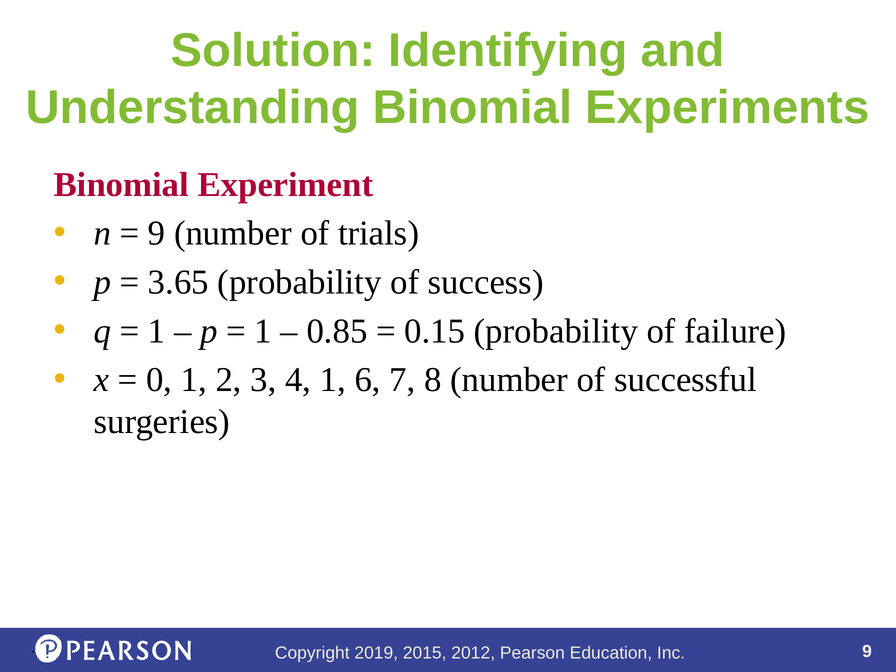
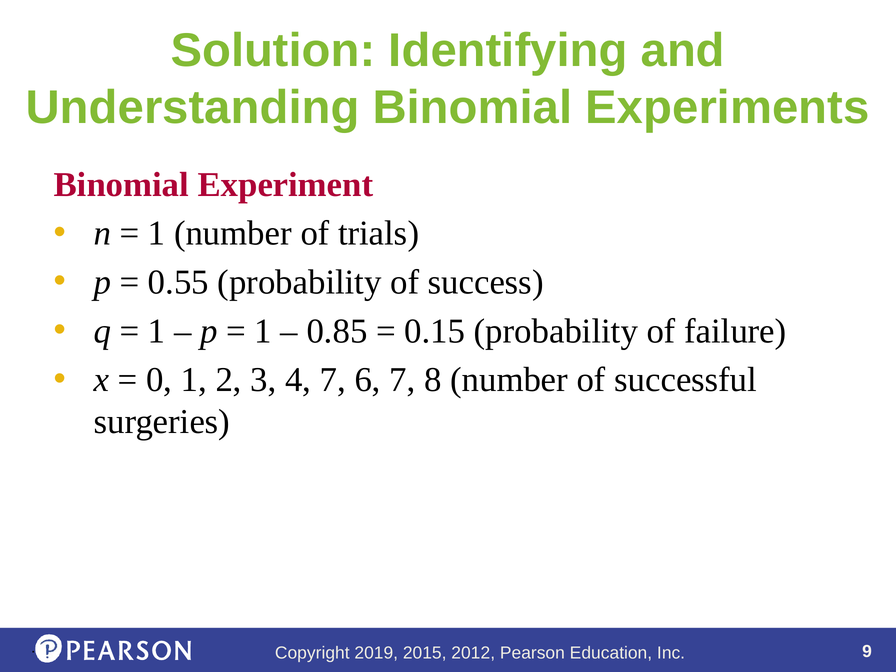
9 at (157, 233): 9 -> 1
3.65: 3.65 -> 0.55
4 1: 1 -> 7
